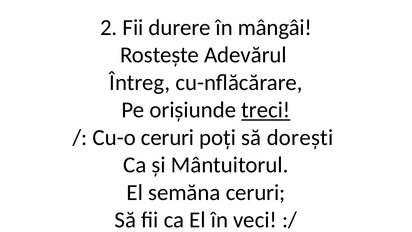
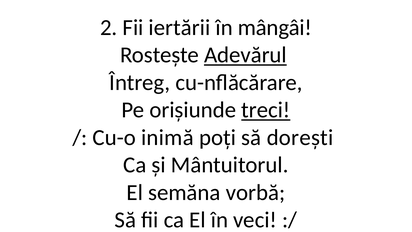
durere: durere -> iertării
Adevărul underline: none -> present
Cu-o ceruri: ceruri -> inimă
semăna ceruri: ceruri -> vorbă
